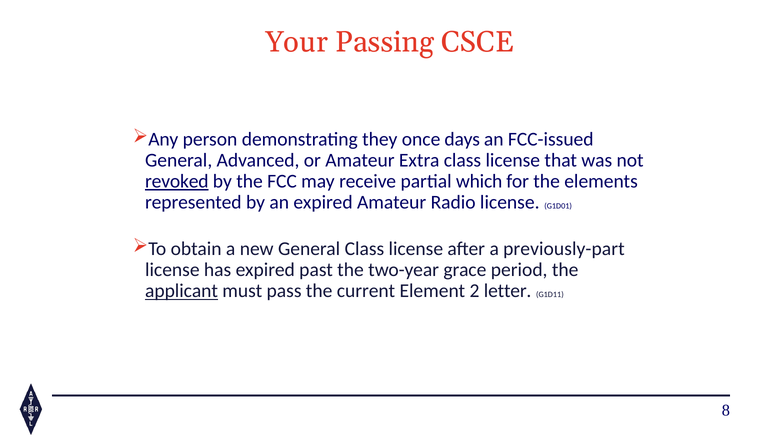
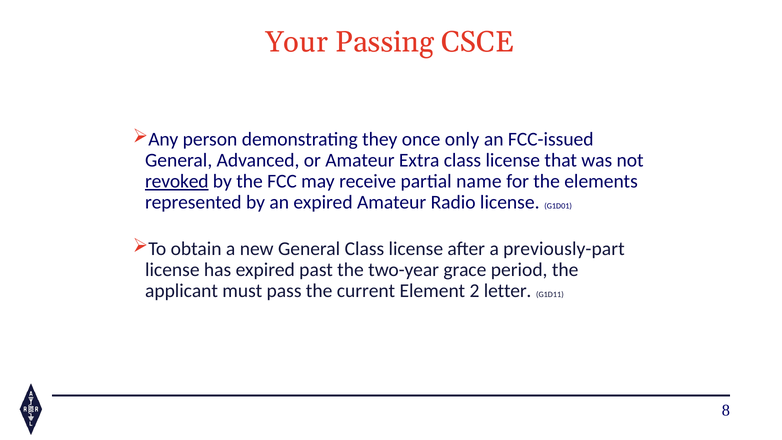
days: days -> only
which: which -> name
applicant underline: present -> none
